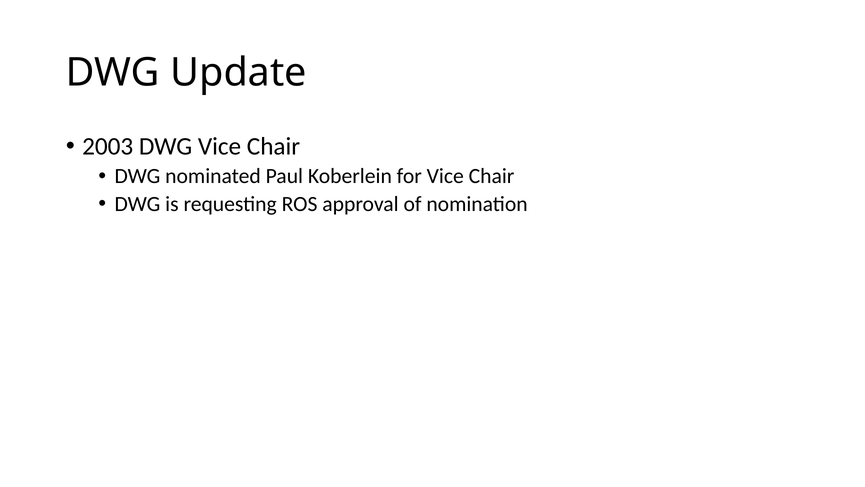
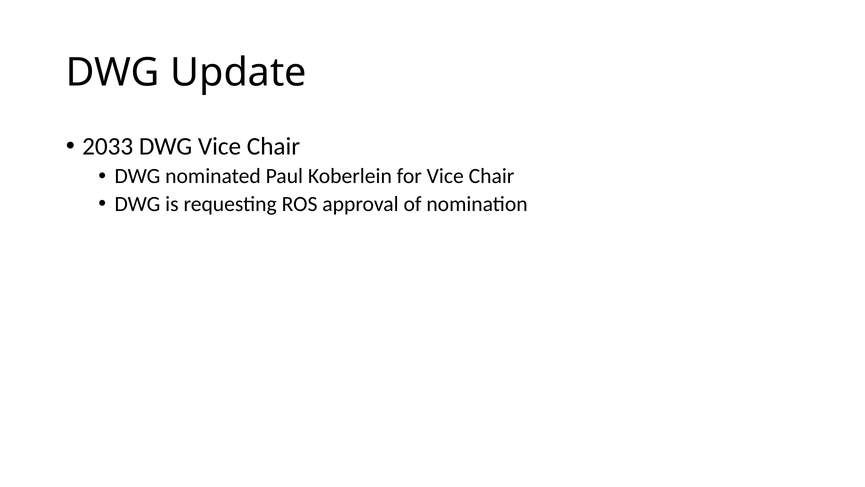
2003: 2003 -> 2033
